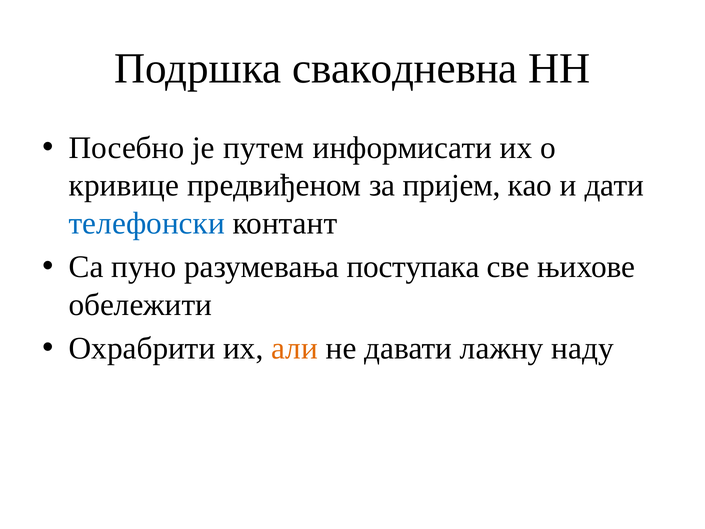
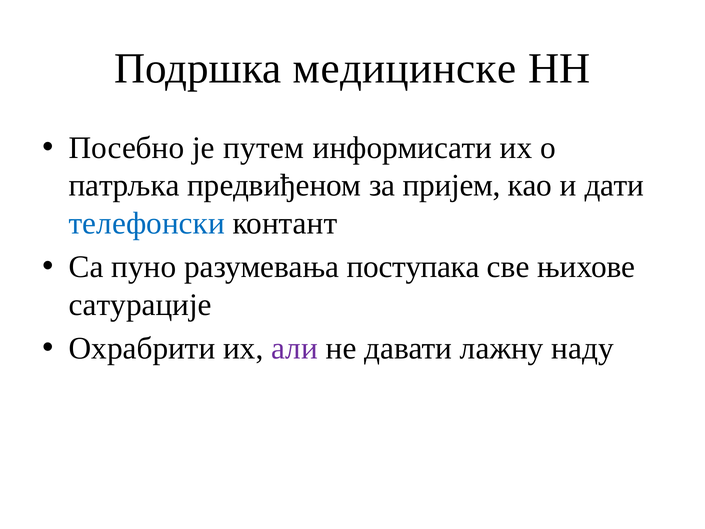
свакодневна: свакодневна -> медицинске
кривице: кривице -> патрљка
обележити: обележити -> сатурације
али colour: orange -> purple
